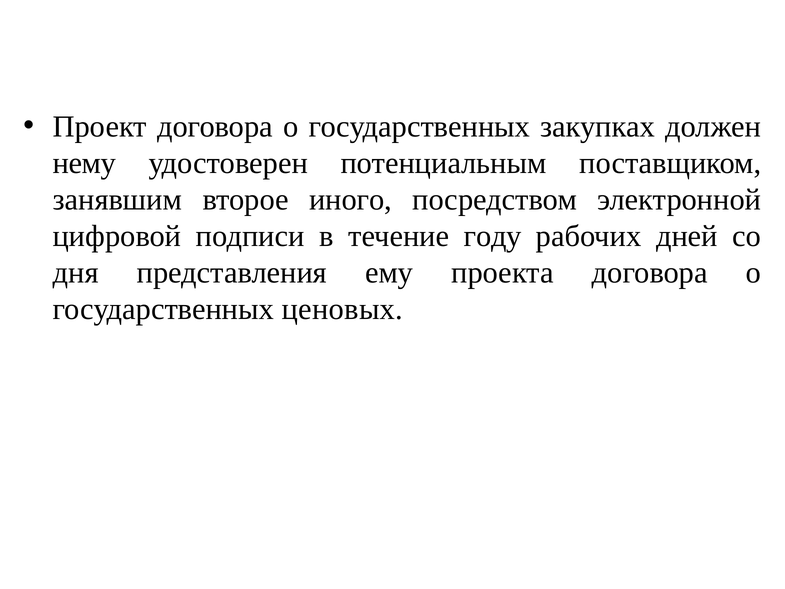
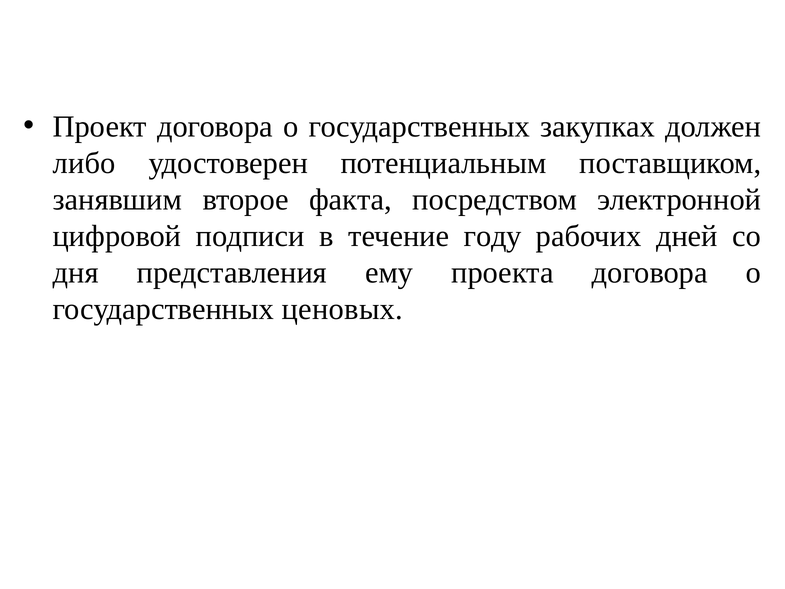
нему: нему -> либо
иного: иного -> факта
